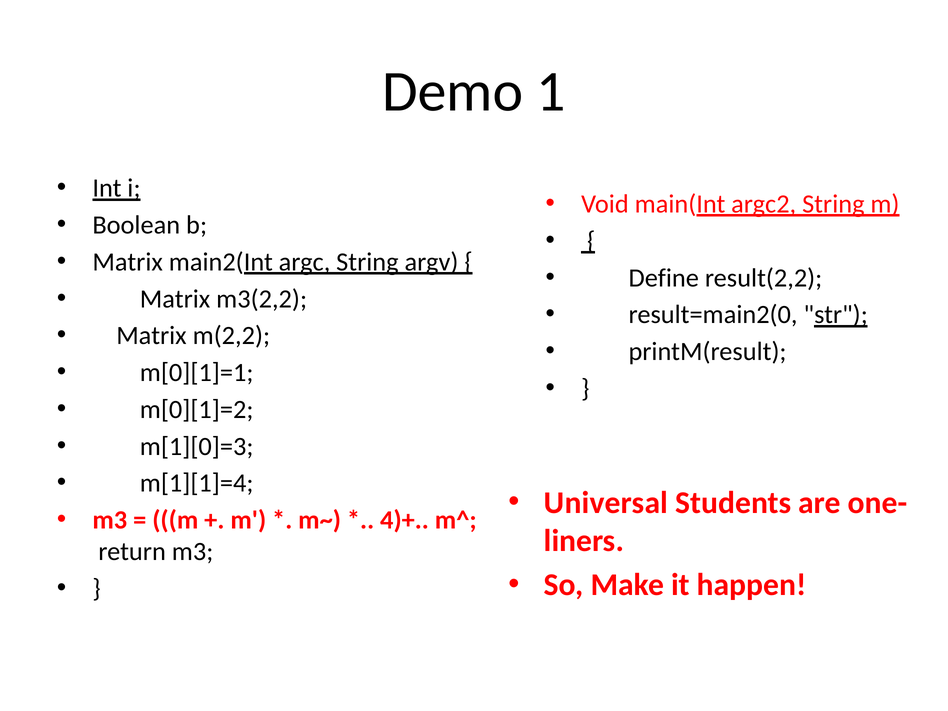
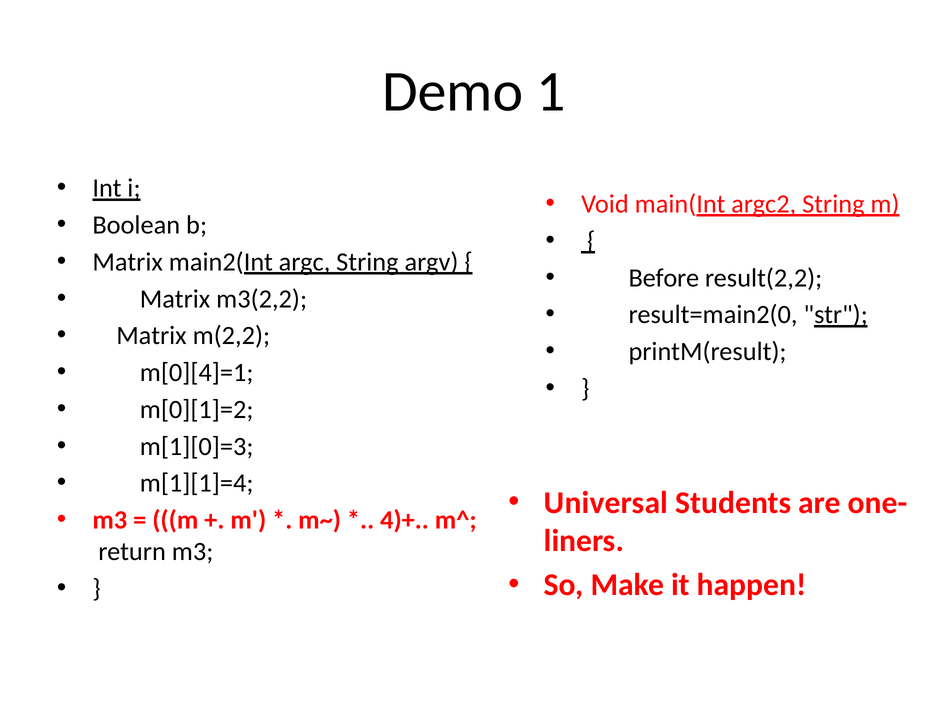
Define: Define -> Before
m[0][1]=1: m[0][1]=1 -> m[0][4]=1
